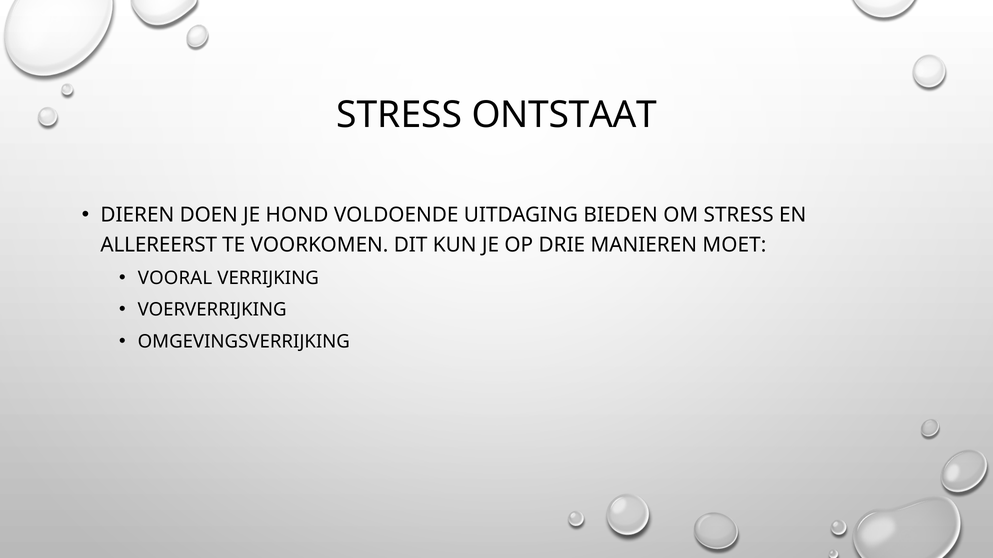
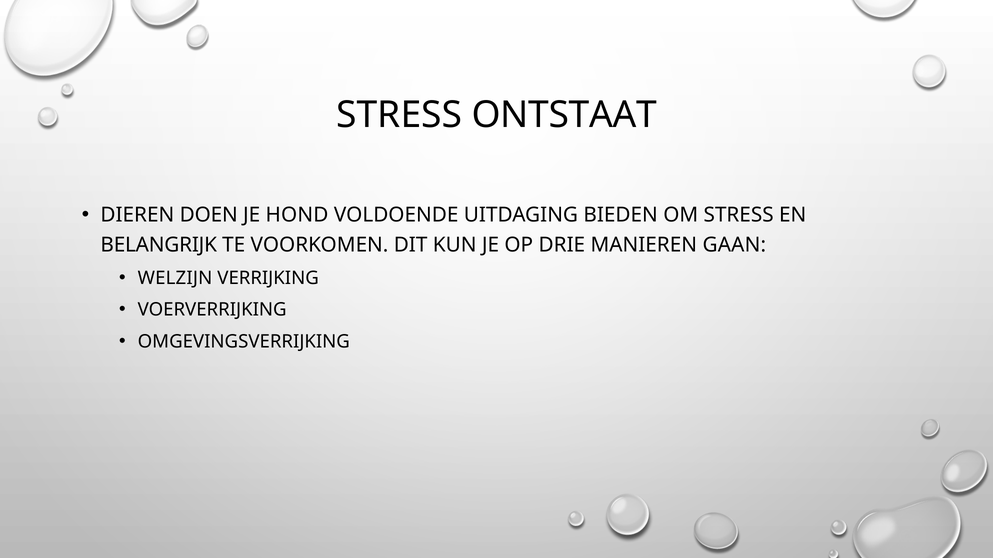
ALLEREERST: ALLEREERST -> BELANGRIJK
MOET: MOET -> GAAN
VOORAL: VOORAL -> WELZIJN
